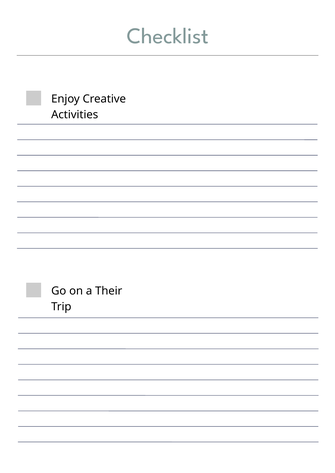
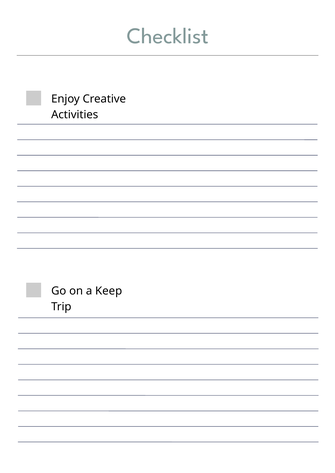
Their: Their -> Keep
